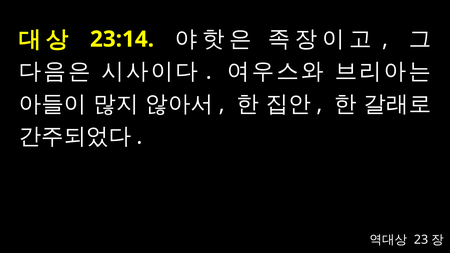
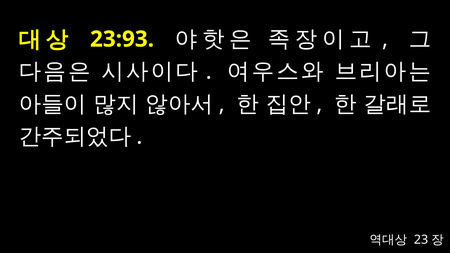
23:14: 23:14 -> 23:93
